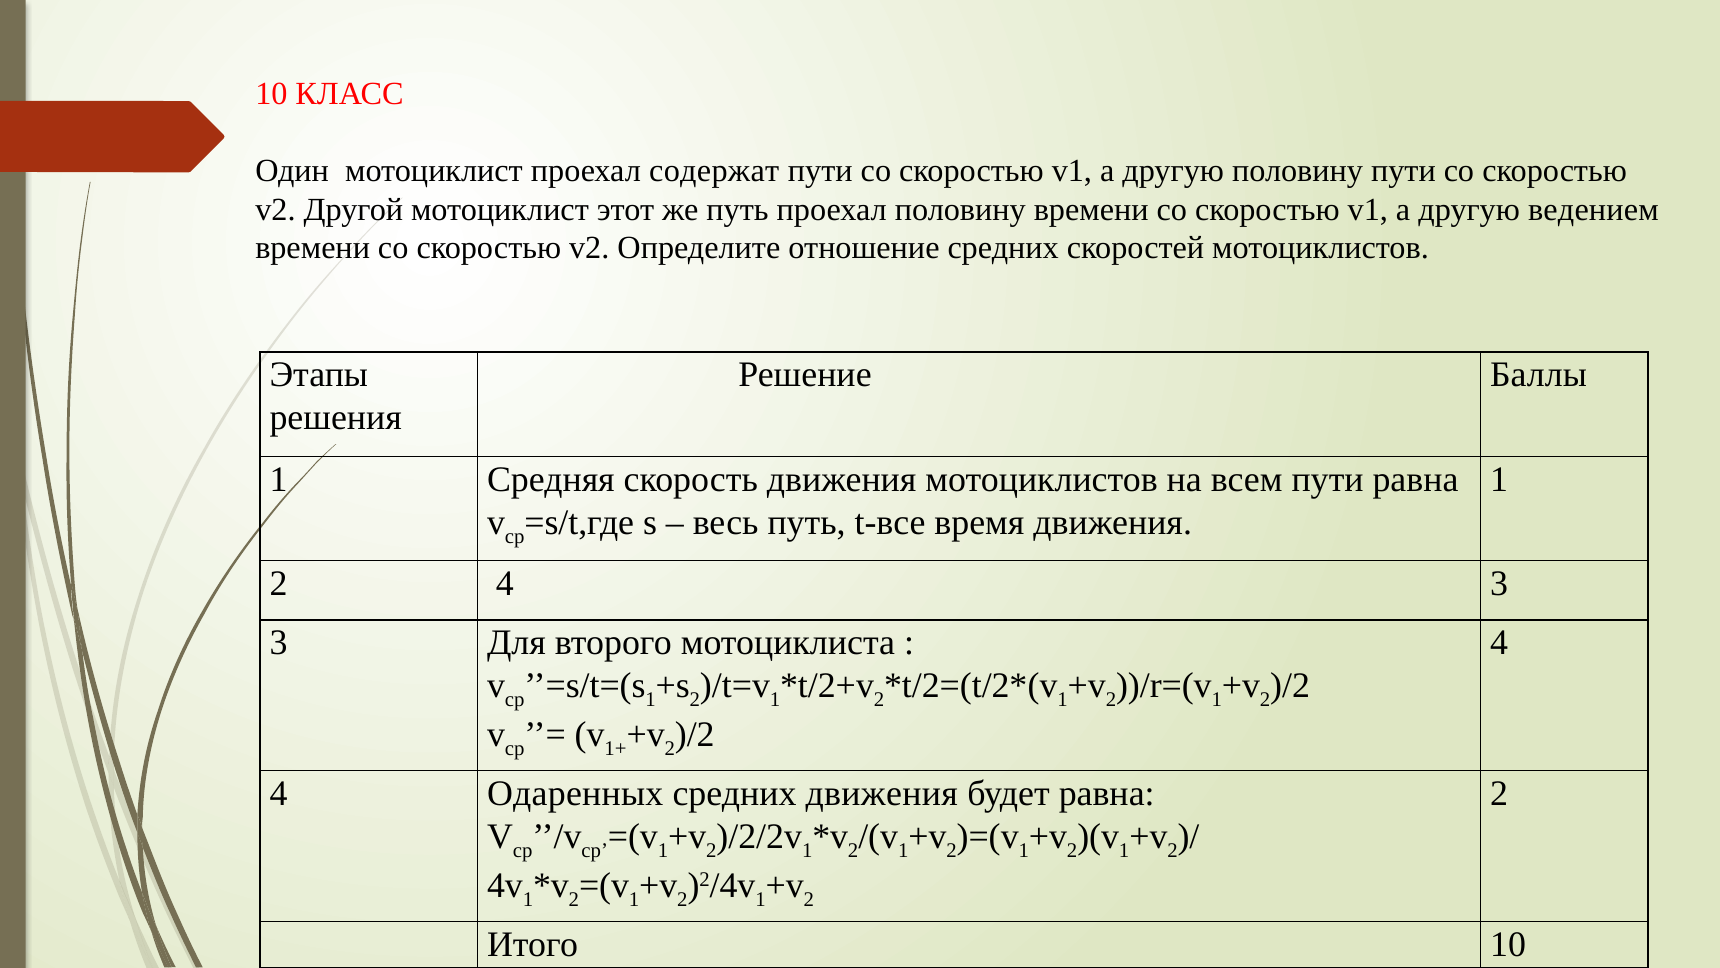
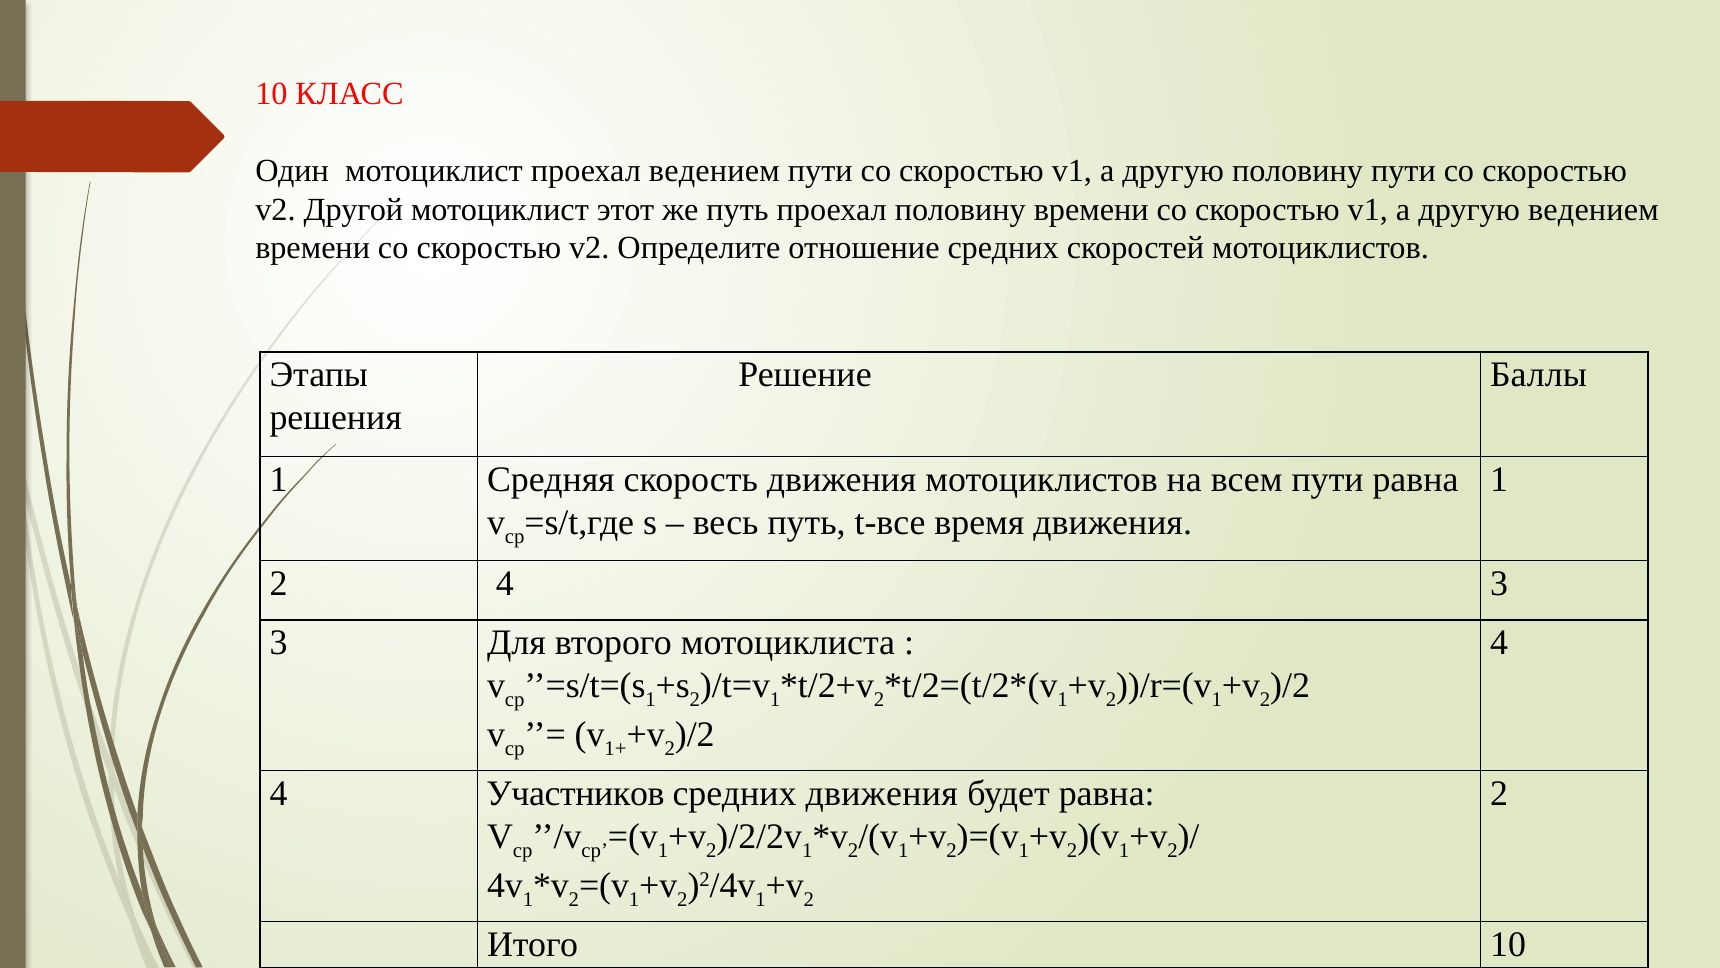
проехал содержат: содержат -> ведением
Одаренных: Одаренных -> Участников
